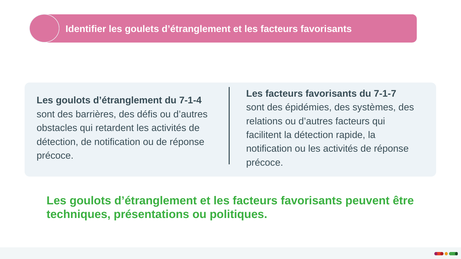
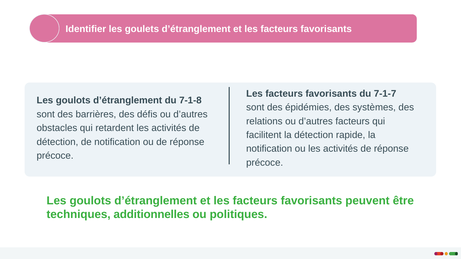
7-1-4: 7-1-4 -> 7-1-8
présentations: présentations -> additionnelles
